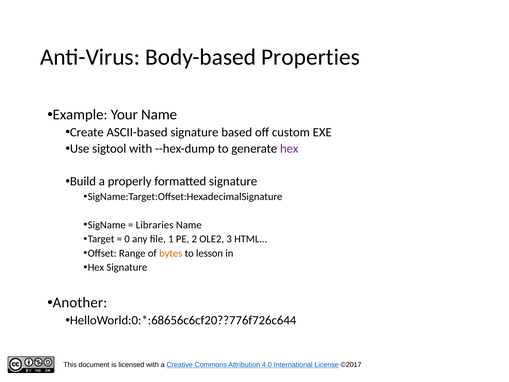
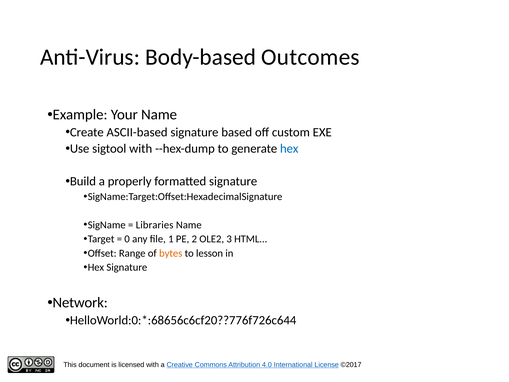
Properties: Properties -> Outcomes
hex at (289, 149) colour: purple -> blue
Another: Another -> Network
